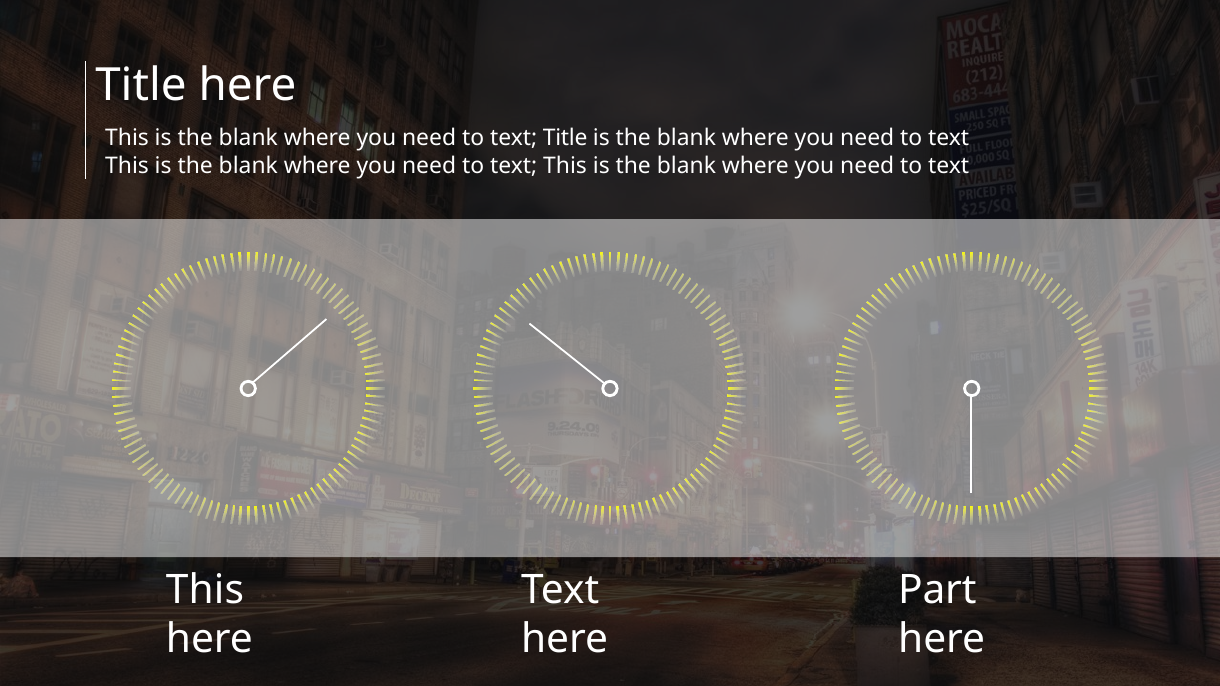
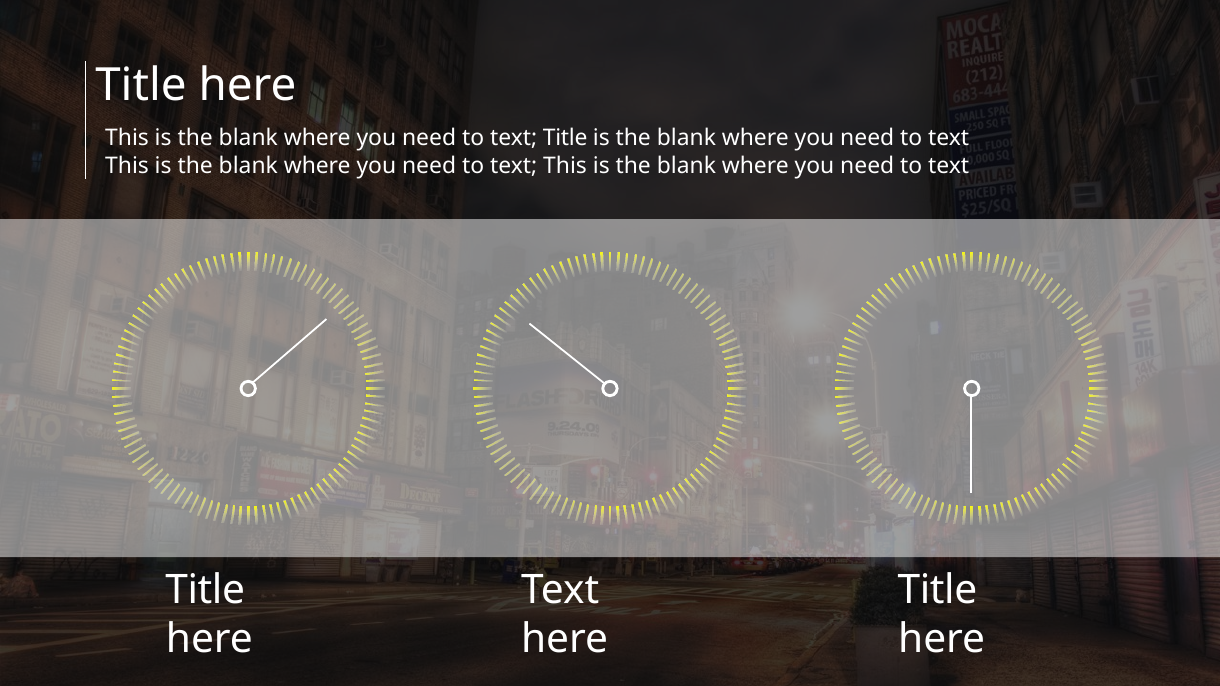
This at (205, 590): This -> Title
Part at (937, 590): Part -> Title
